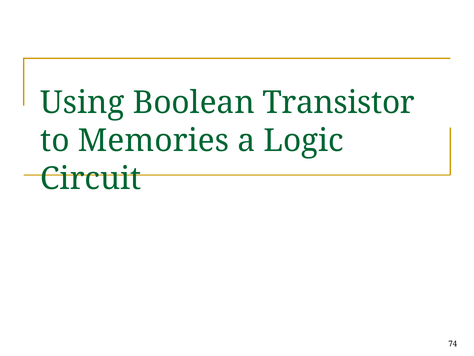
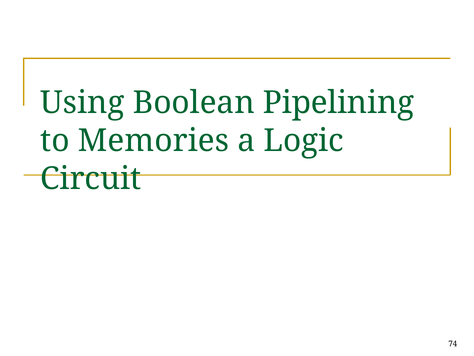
Transistor: Transistor -> Pipelining
